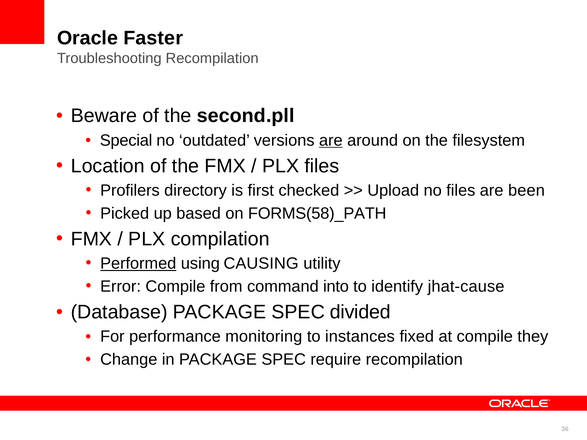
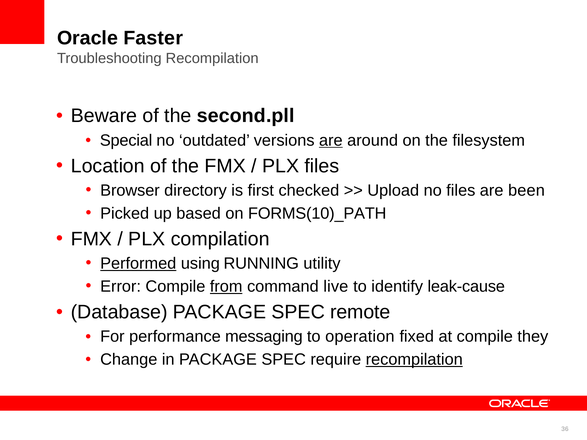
Profilers: Profilers -> Browser
FORMS(58)_PATH: FORMS(58)_PATH -> FORMS(10)_PATH
CAUSING: CAUSING -> RUNNING
from underline: none -> present
into: into -> live
jhat-cause: jhat-cause -> leak-cause
divided: divided -> remote
monitoring: monitoring -> messaging
instances: instances -> operation
recompilation at (414, 360) underline: none -> present
